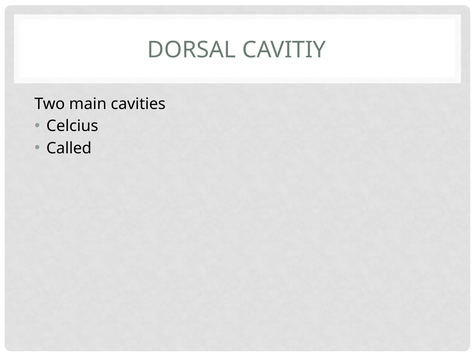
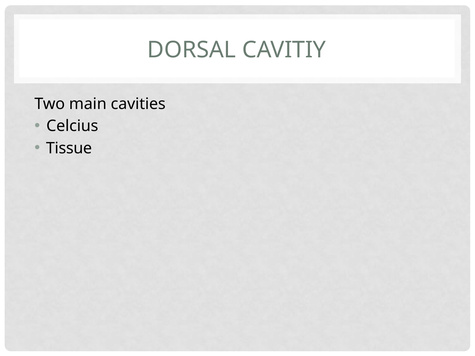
Called: Called -> Tissue
